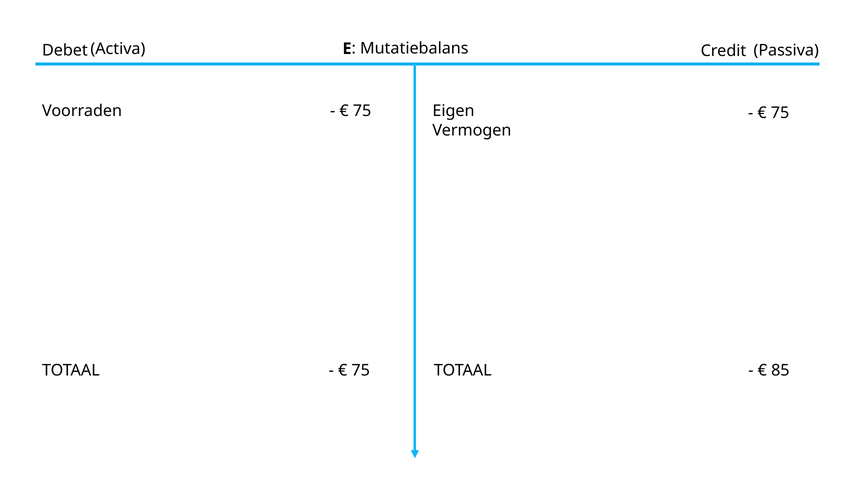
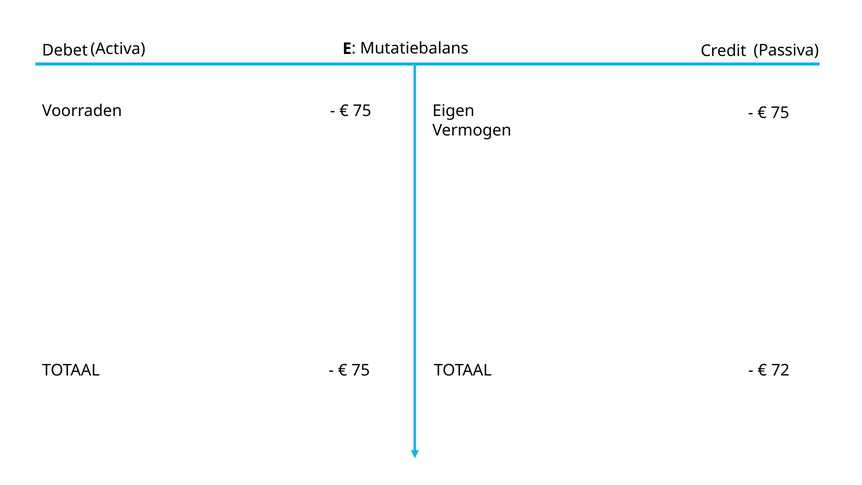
85: 85 -> 72
